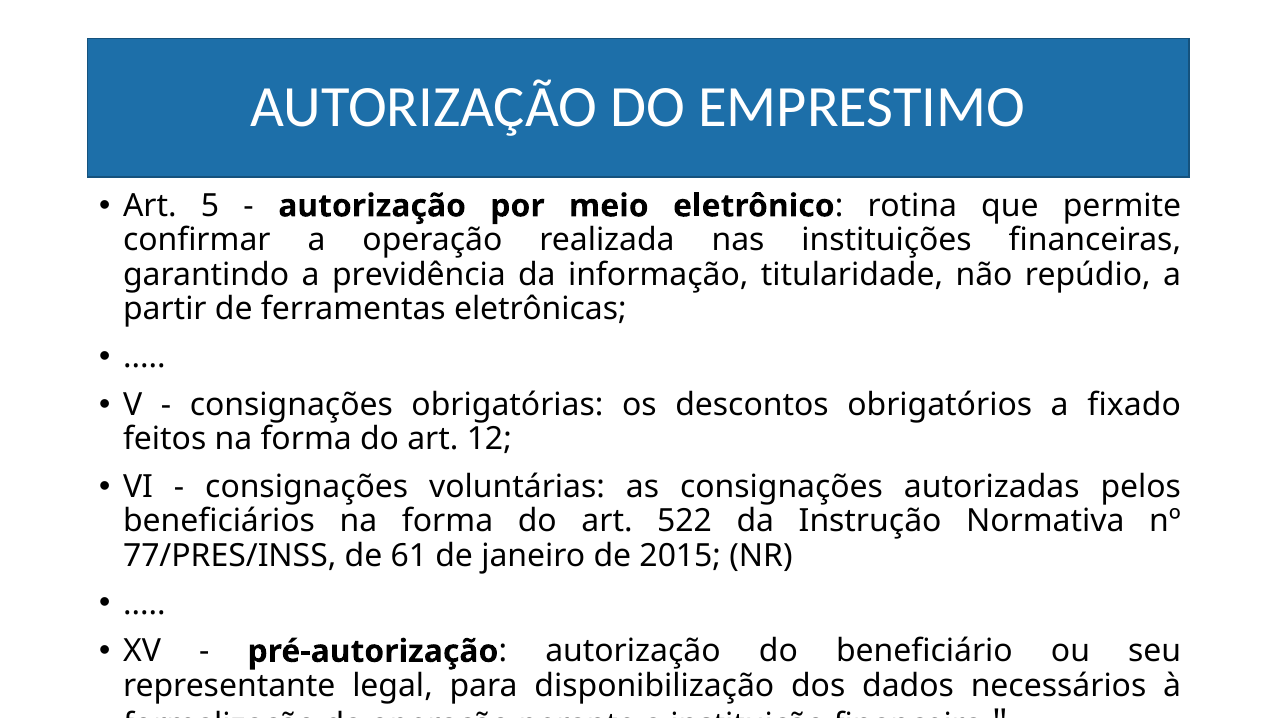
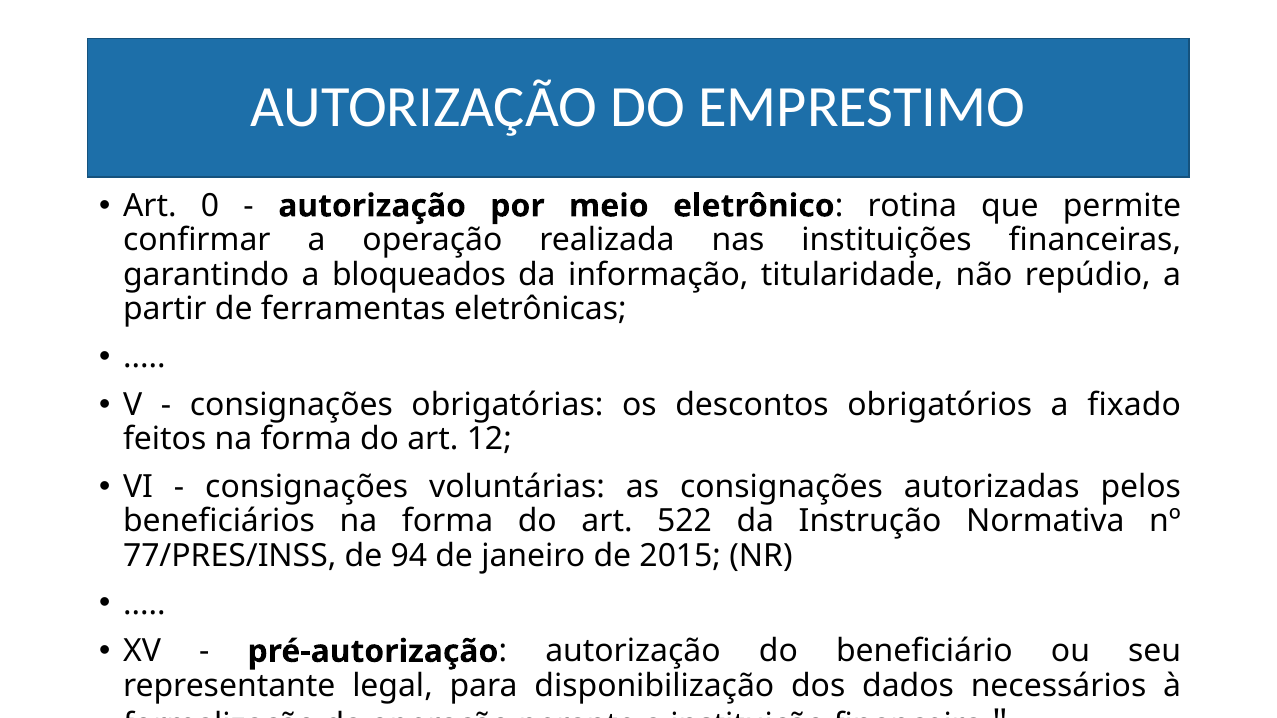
5: 5 -> 0
previdência: previdência -> bloqueados
61: 61 -> 94
